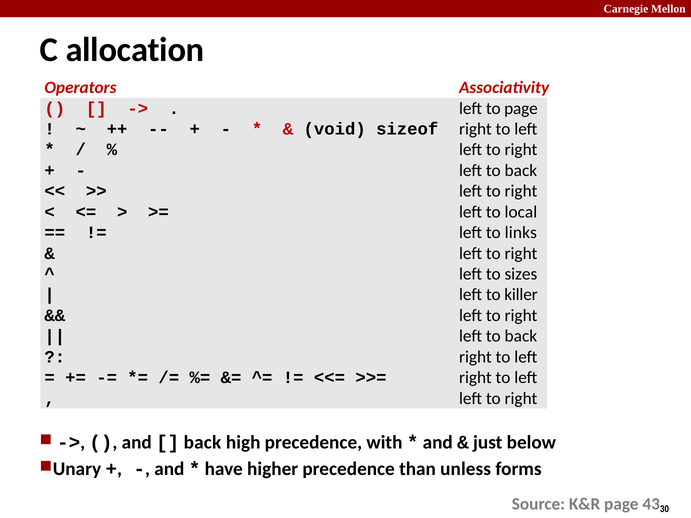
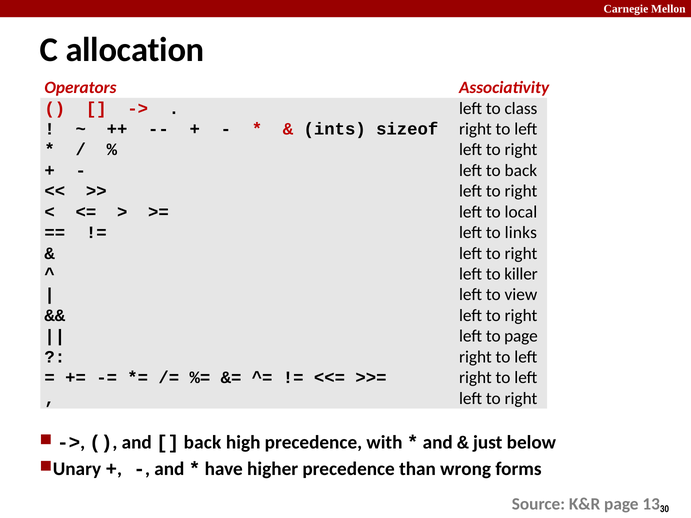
to page: page -> class
void: void -> ints
sizes: sizes -> killer
killer: killer -> view
back at (521, 336): back -> page
unless: unless -> wrong
43: 43 -> 13
